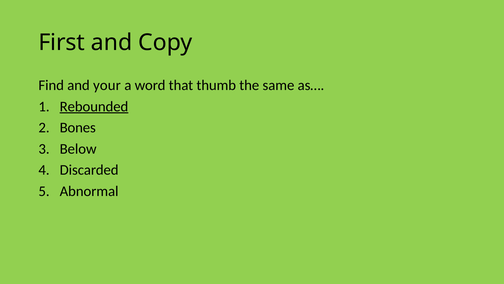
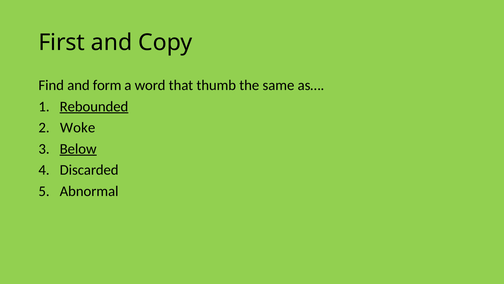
your: your -> form
Bones: Bones -> Woke
Below underline: none -> present
